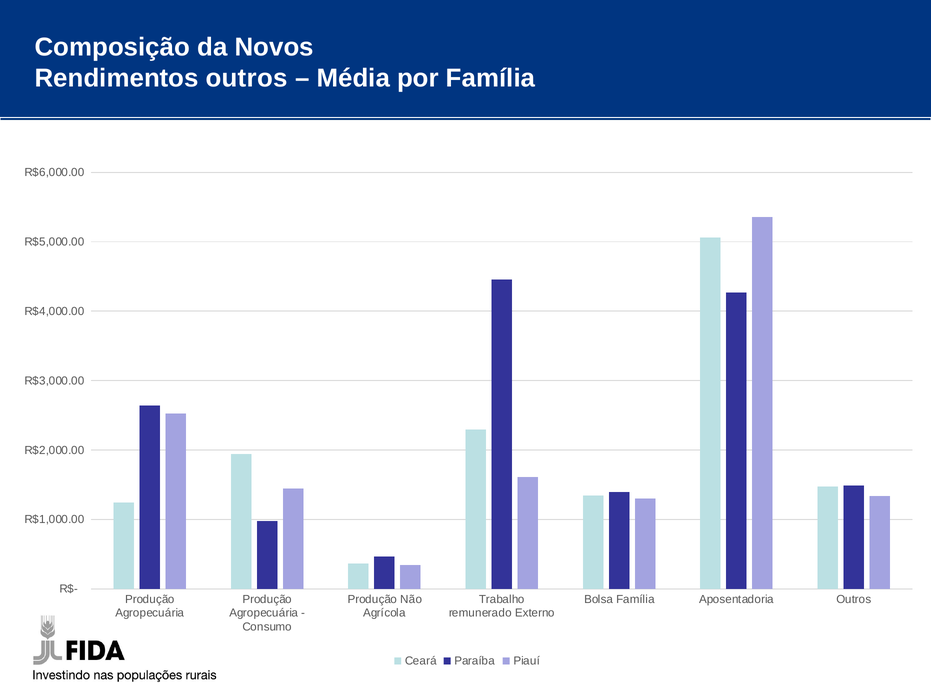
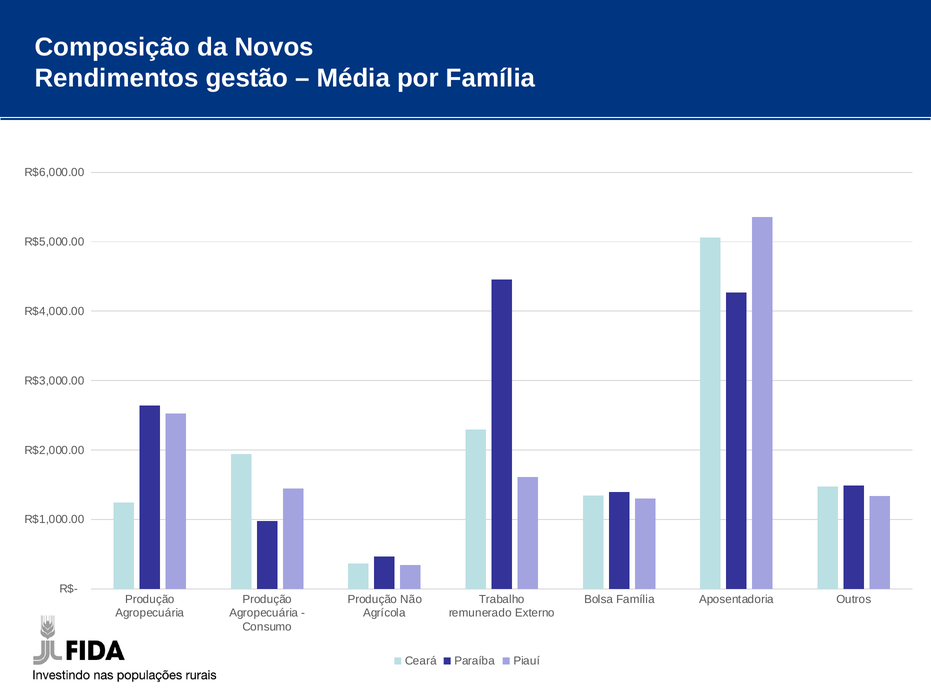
Rendimentos outros: outros -> gestão
